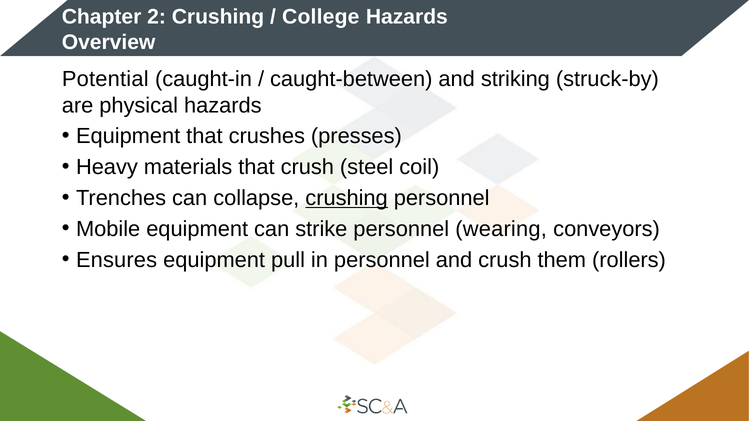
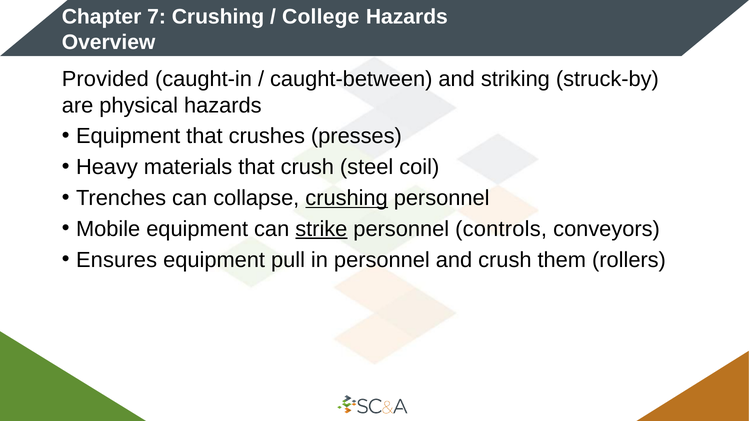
2: 2 -> 7
Potential: Potential -> Provided
strike underline: none -> present
wearing: wearing -> controls
